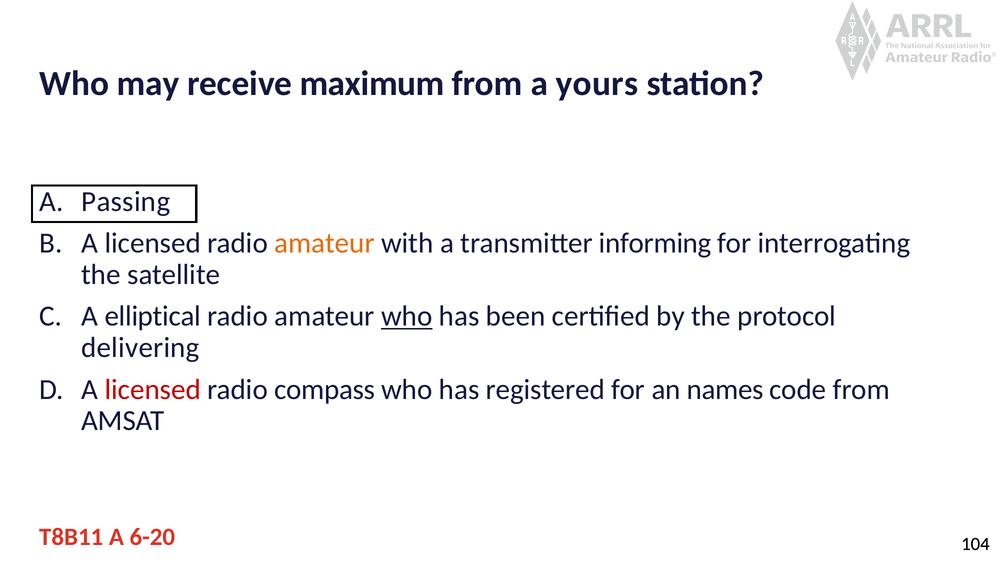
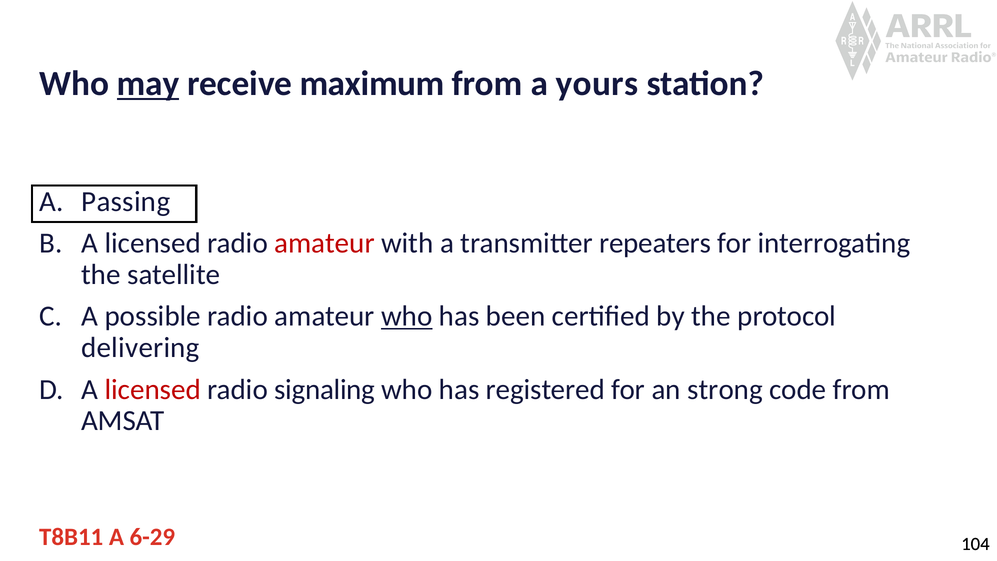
may underline: none -> present
amateur at (325, 243) colour: orange -> red
informing: informing -> repeaters
elliptical: elliptical -> possible
compass: compass -> signaling
names: names -> strong
6-20: 6-20 -> 6-29
